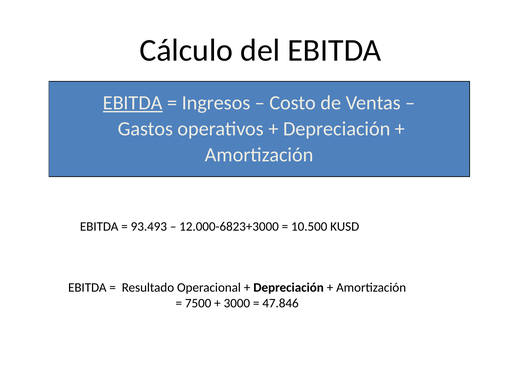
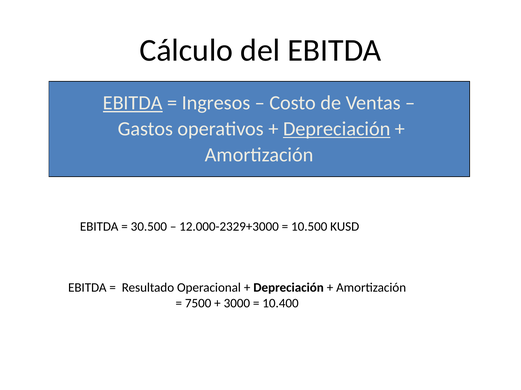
Depreciación at (337, 129) underline: none -> present
93.493: 93.493 -> 30.500
12.000-6823+3000: 12.000-6823+3000 -> 12.000-2329+3000
47.846: 47.846 -> 10.400
